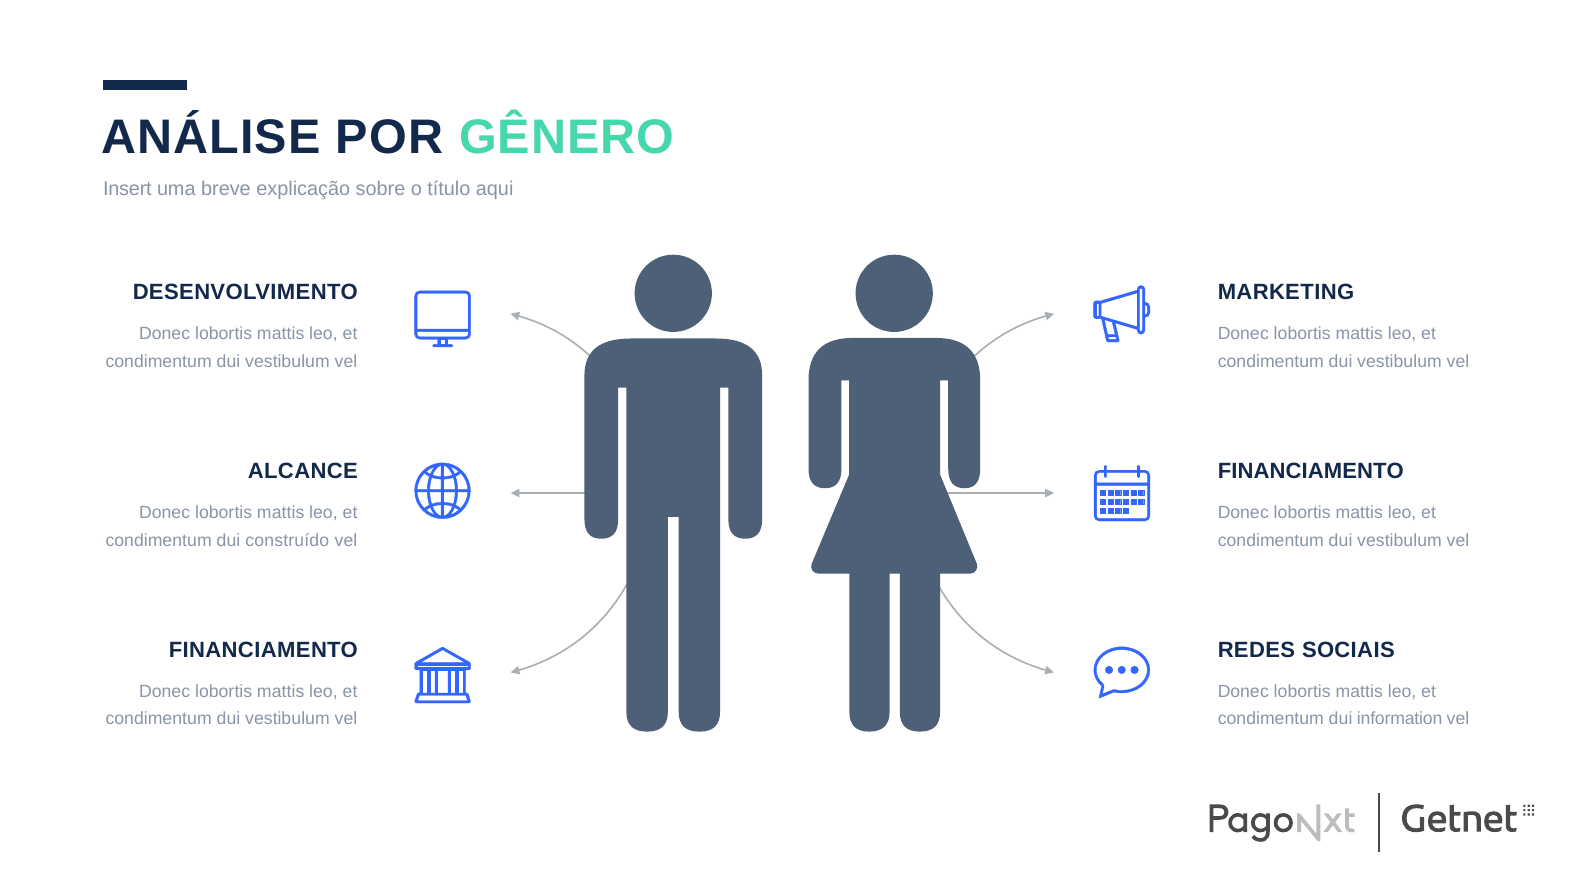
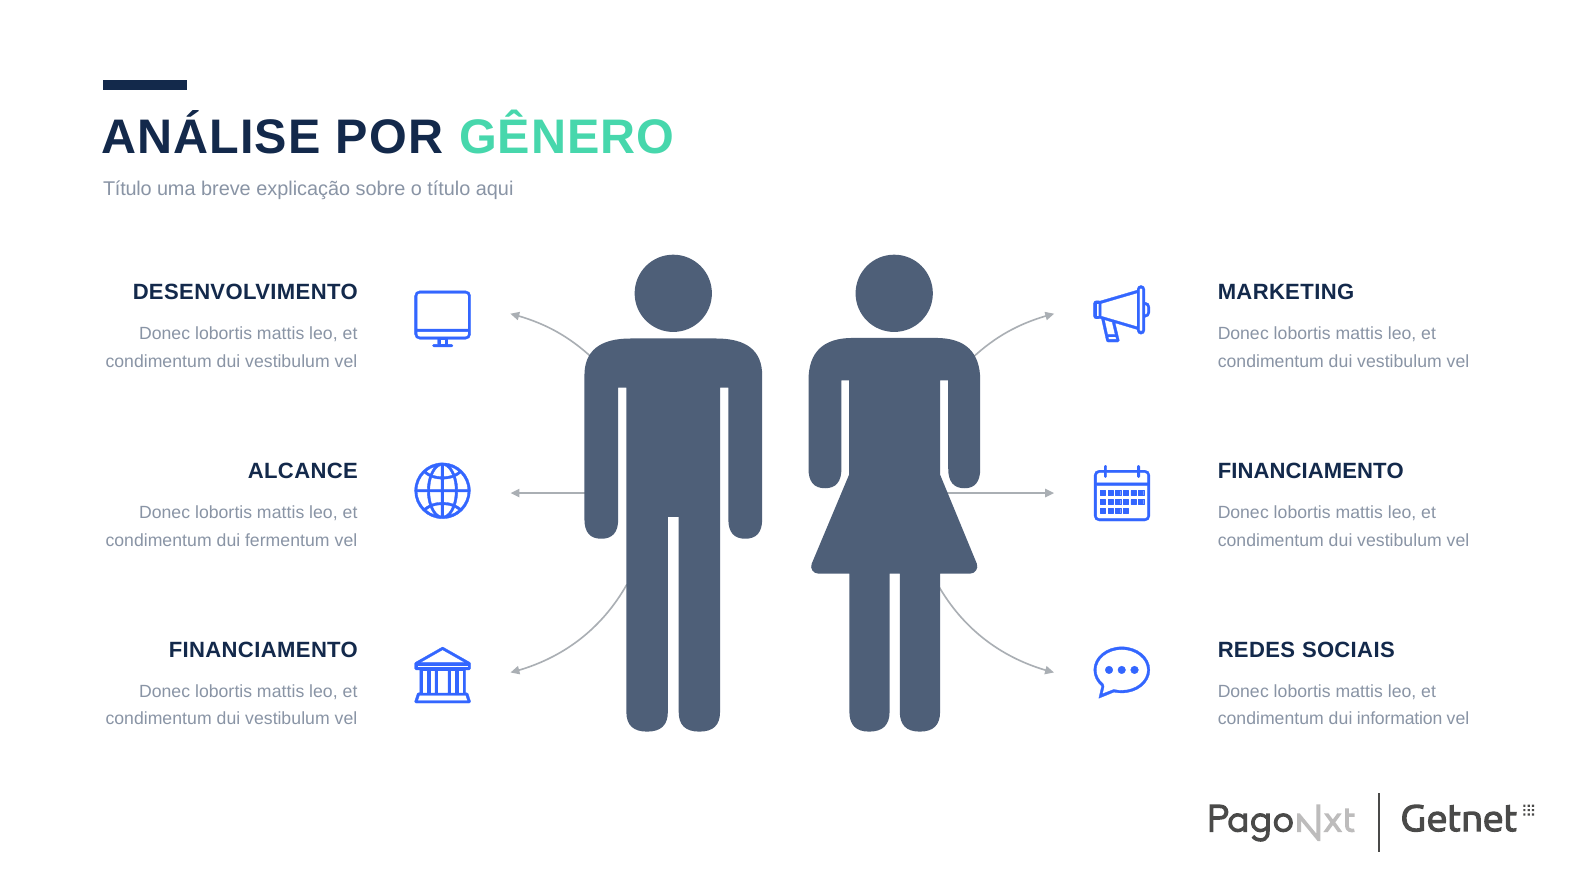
Insert at (127, 189): Insert -> Título
construído: construído -> fermentum
